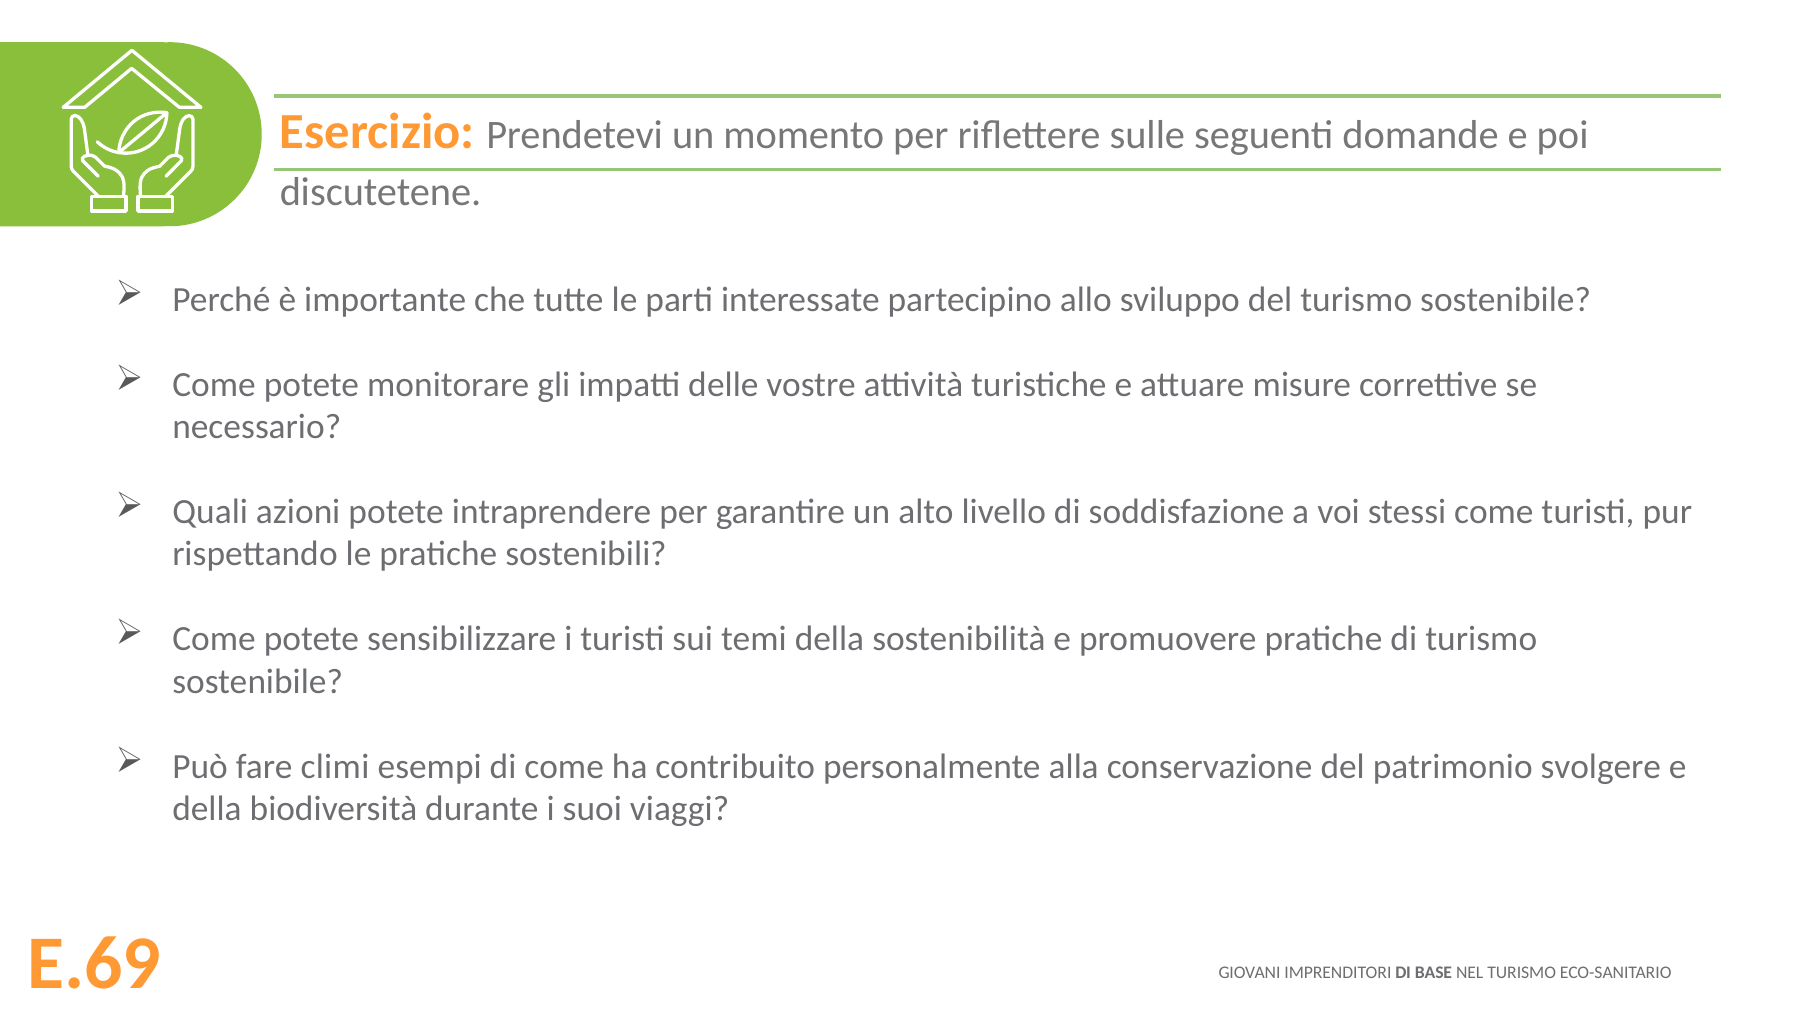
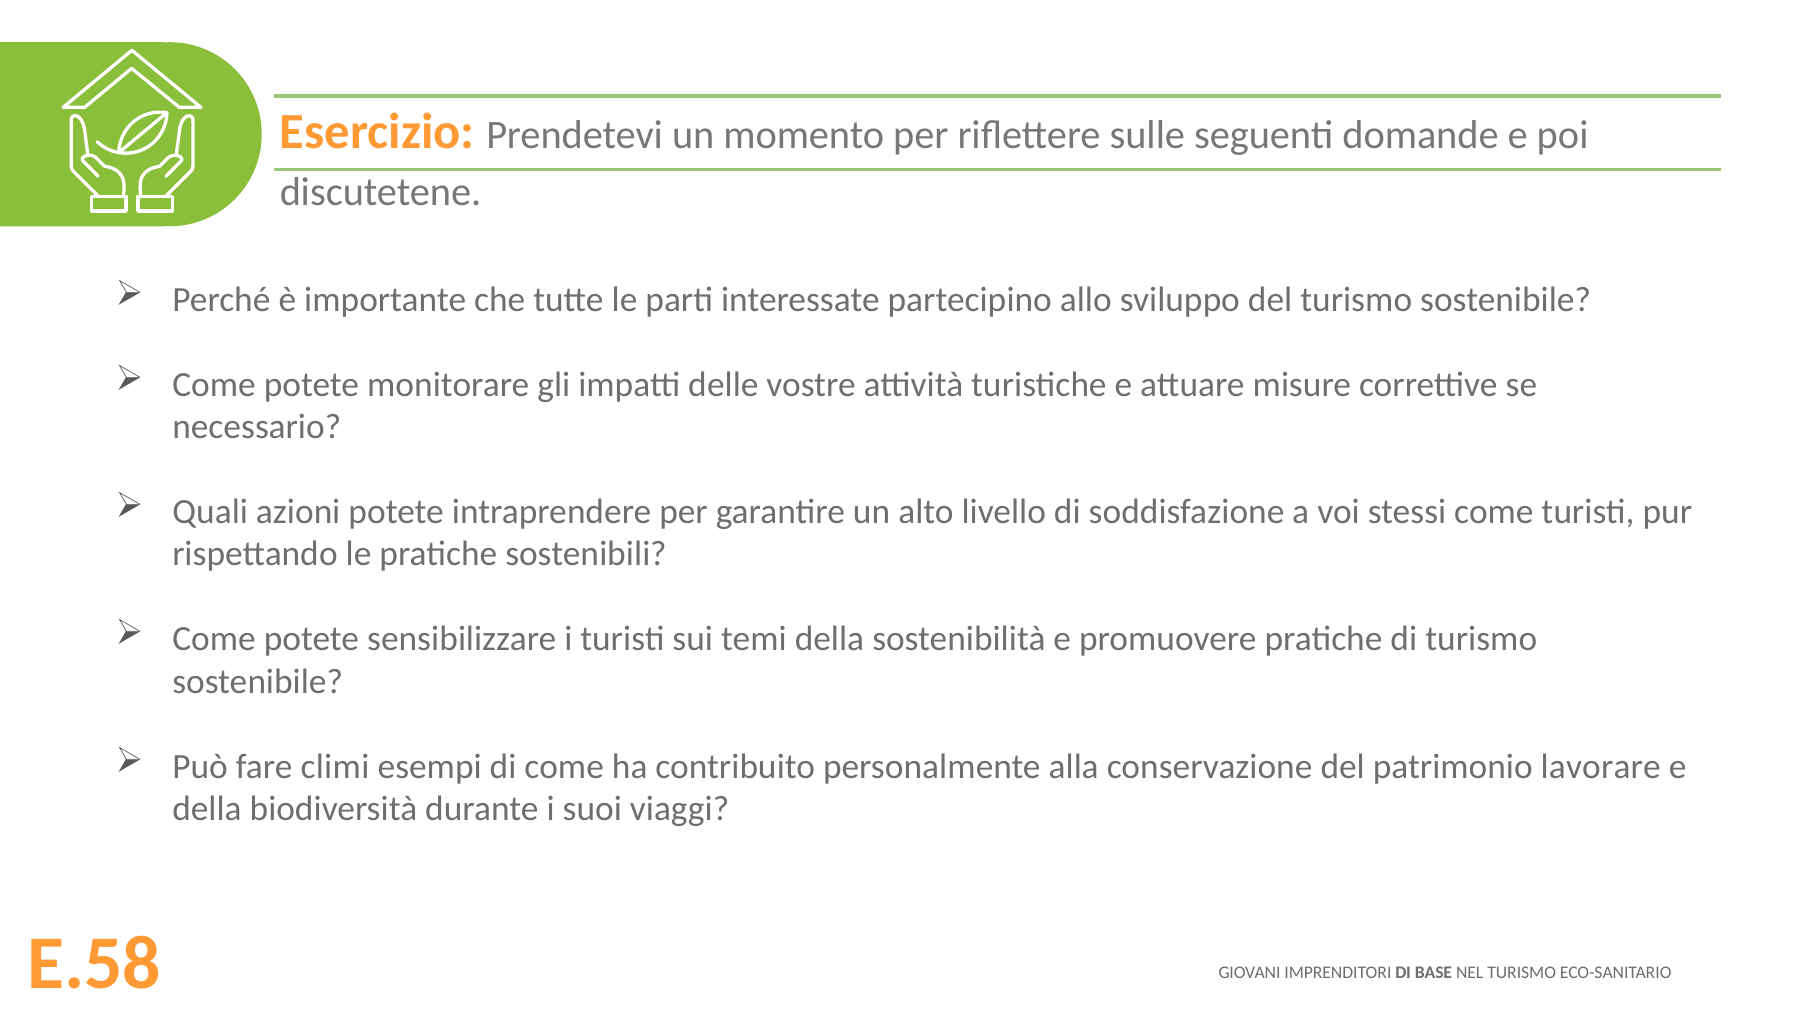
svolgere: svolgere -> lavorare
E.69: E.69 -> E.58
